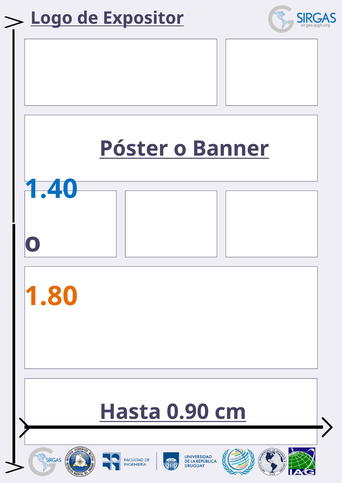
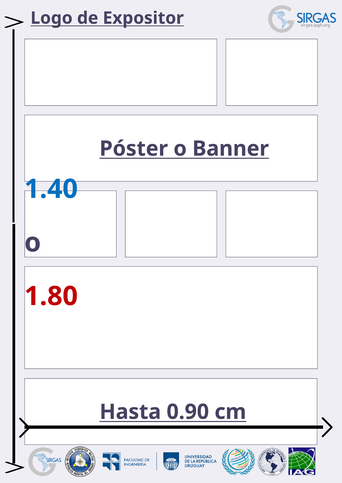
1.80 colour: orange -> red
